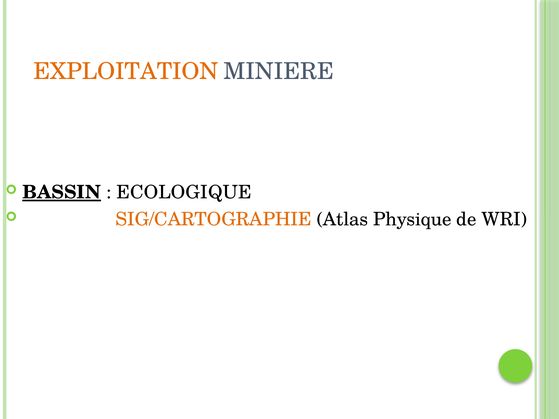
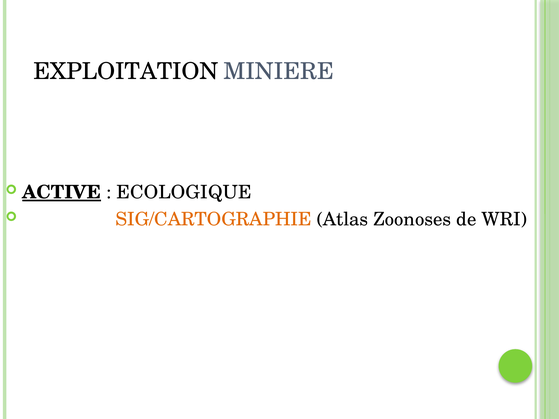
EXPLOITATION colour: orange -> black
BASSIN: BASSIN -> ACTIVE
Physique: Physique -> Zoonoses
